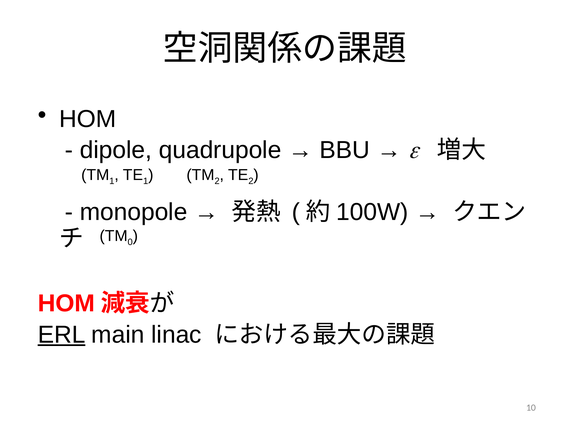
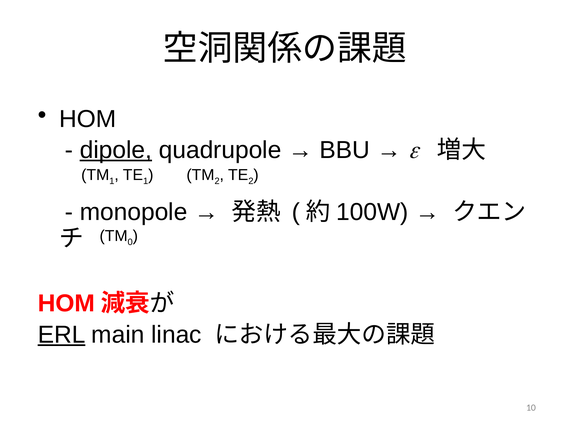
dipole underline: none -> present
